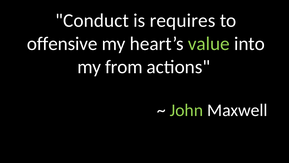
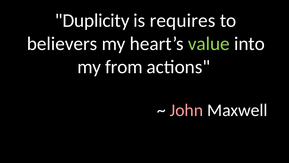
Conduct: Conduct -> Duplicity
offensive: offensive -> believers
John colour: light green -> pink
